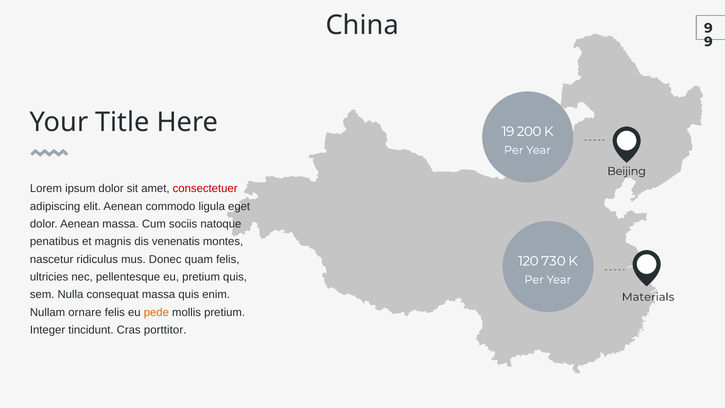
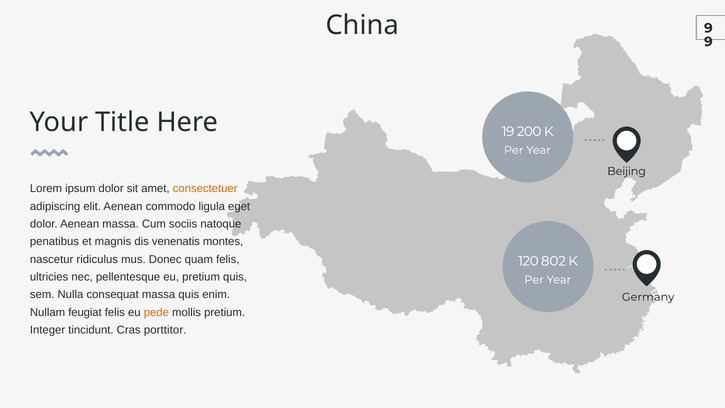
consectetuer colour: red -> orange
730: 730 -> 802
Materials: Materials -> Germany
ornare: ornare -> feugiat
